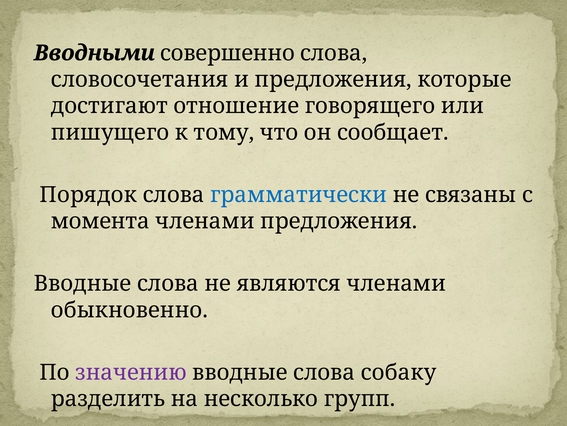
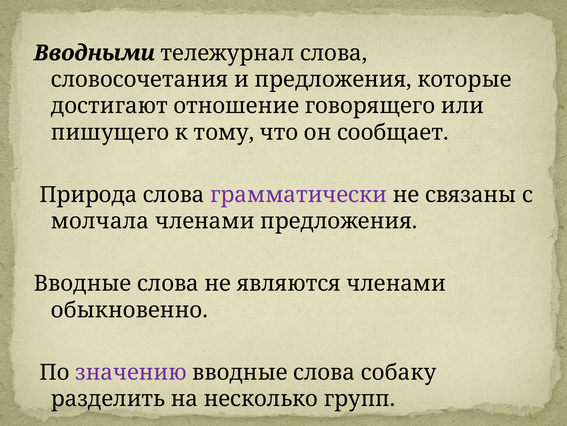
совершенно: совершенно -> тележурнал
Порядок: Порядок -> Природа
грамматически colour: blue -> purple
момента: момента -> молчала
